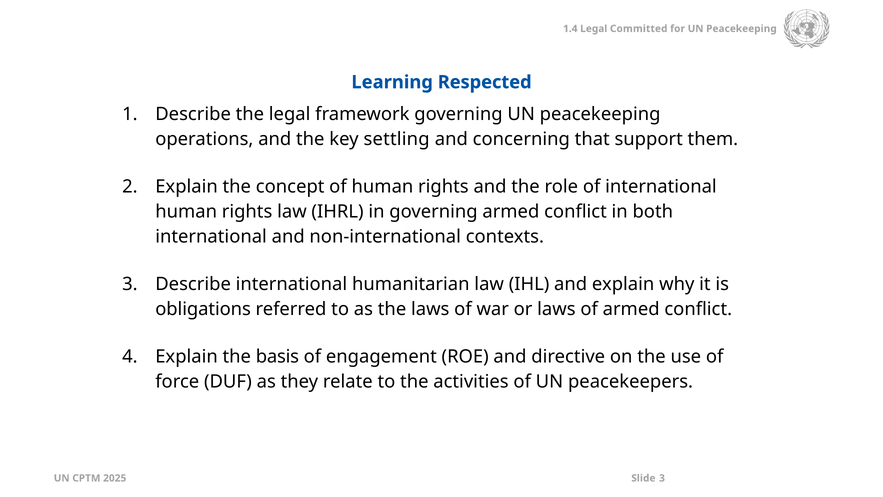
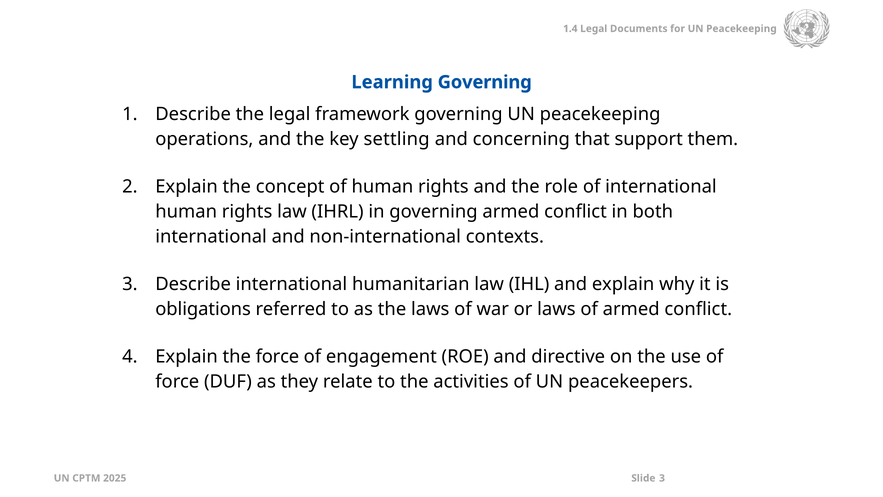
Committed: Committed -> Documents
Learning Respected: Respected -> Governing
the basis: basis -> force
